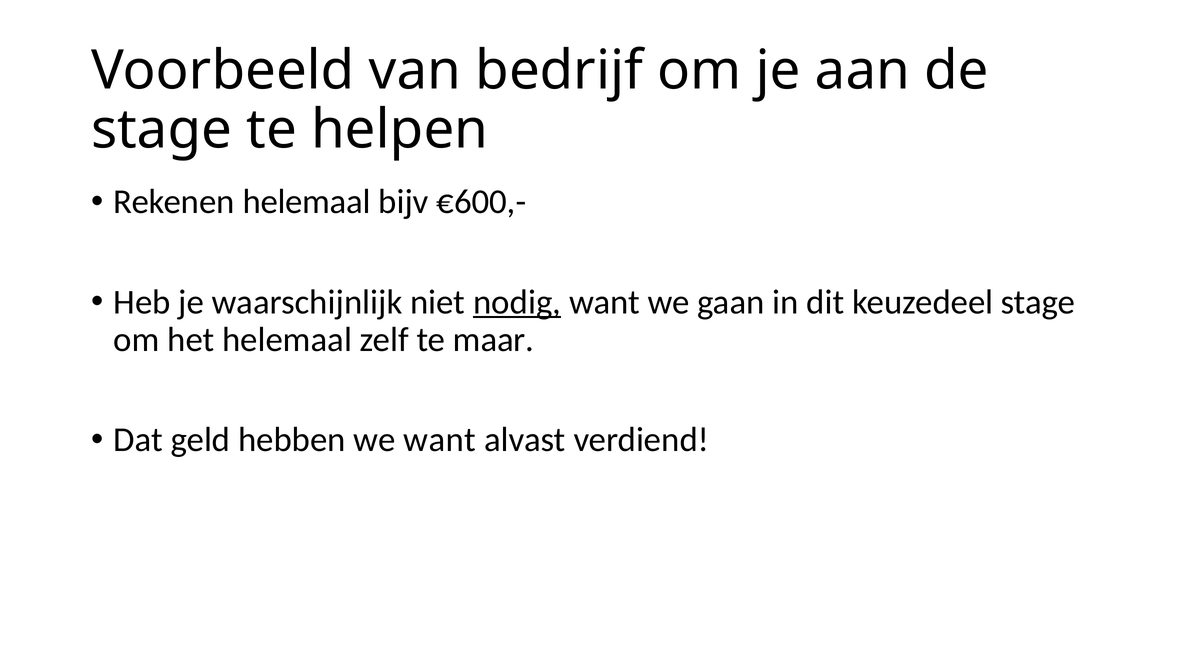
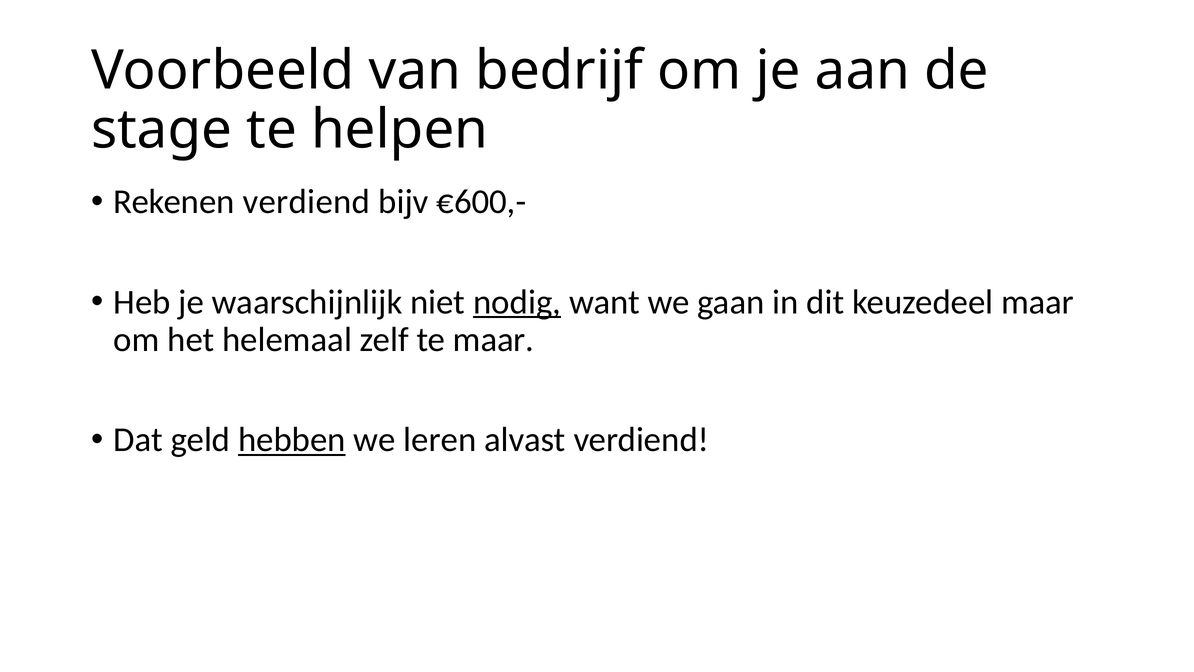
Rekenen helemaal: helemaal -> verdiend
keuzedeel stage: stage -> maar
hebben underline: none -> present
we want: want -> leren
